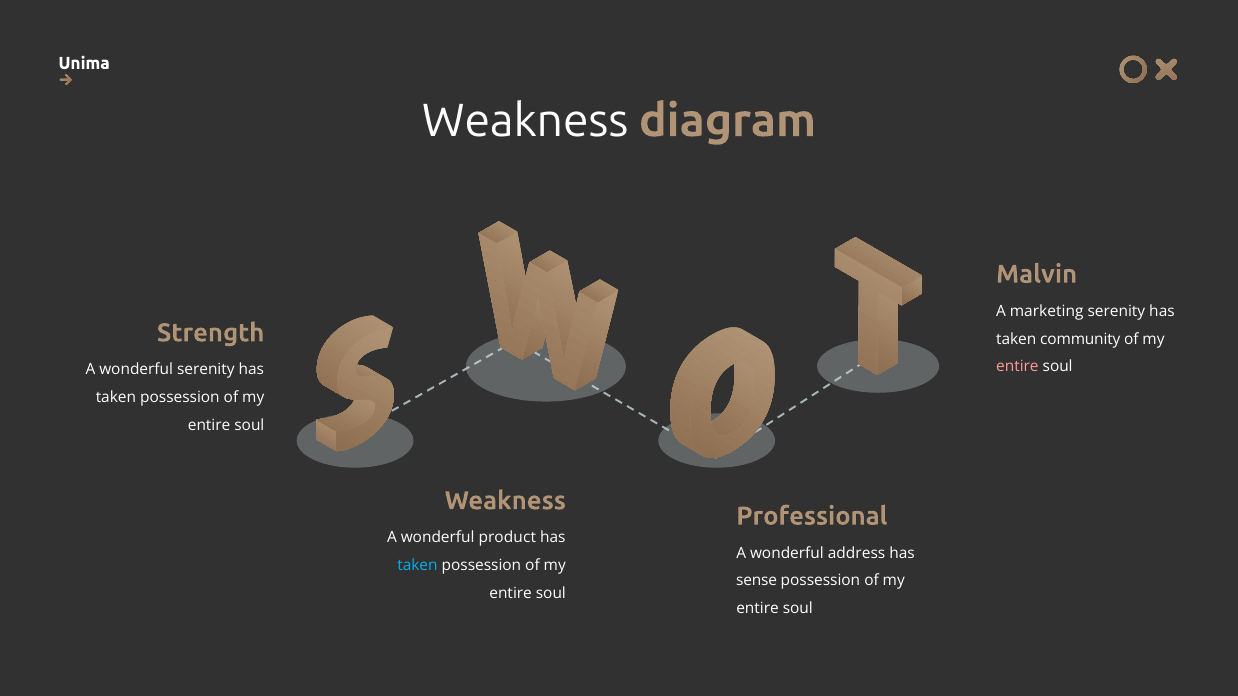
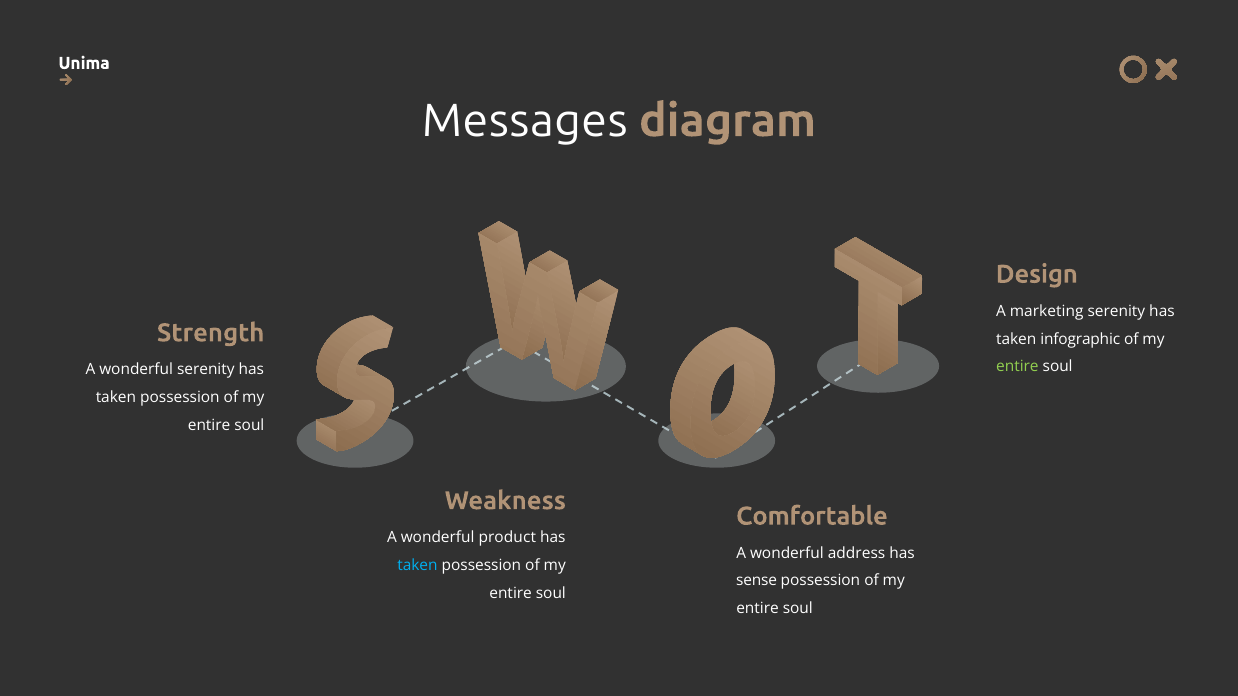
Weakness at (525, 121): Weakness -> Messages
Malvin: Malvin -> Design
community: community -> infographic
entire at (1017, 367) colour: pink -> light green
Professional: Professional -> Comfortable
